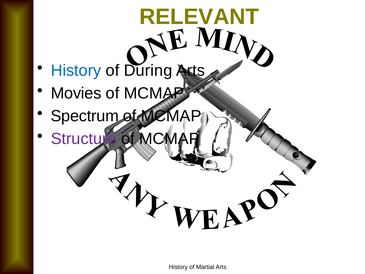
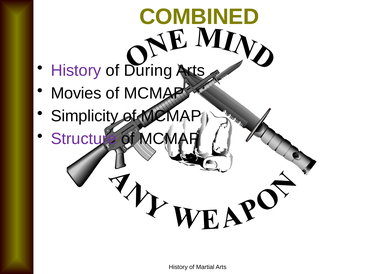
RELEVANT: RELEVANT -> COMBINED
History at (76, 70) colour: blue -> purple
Spectrum: Spectrum -> Simplicity
